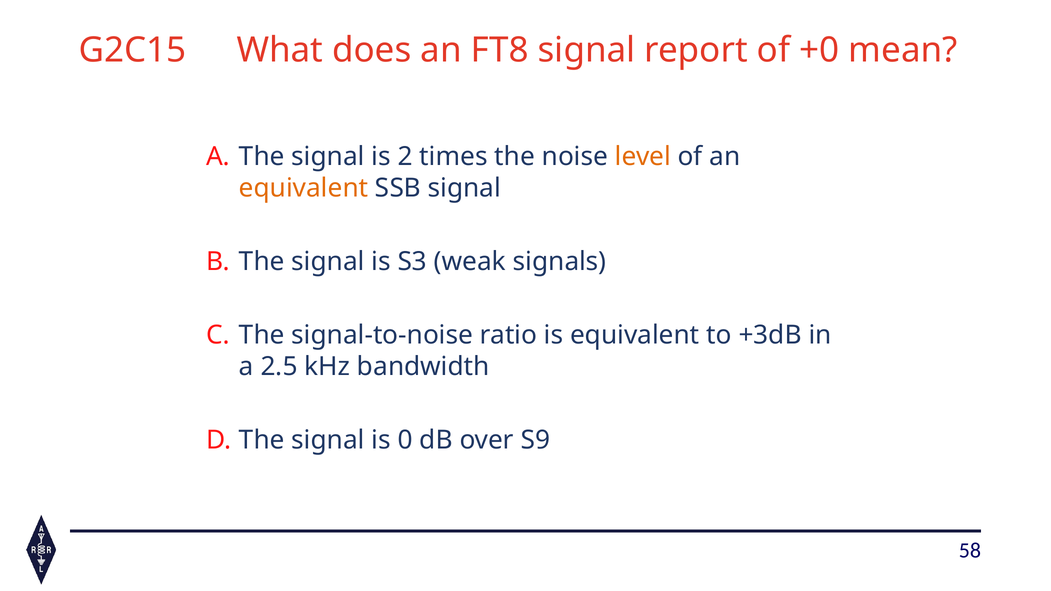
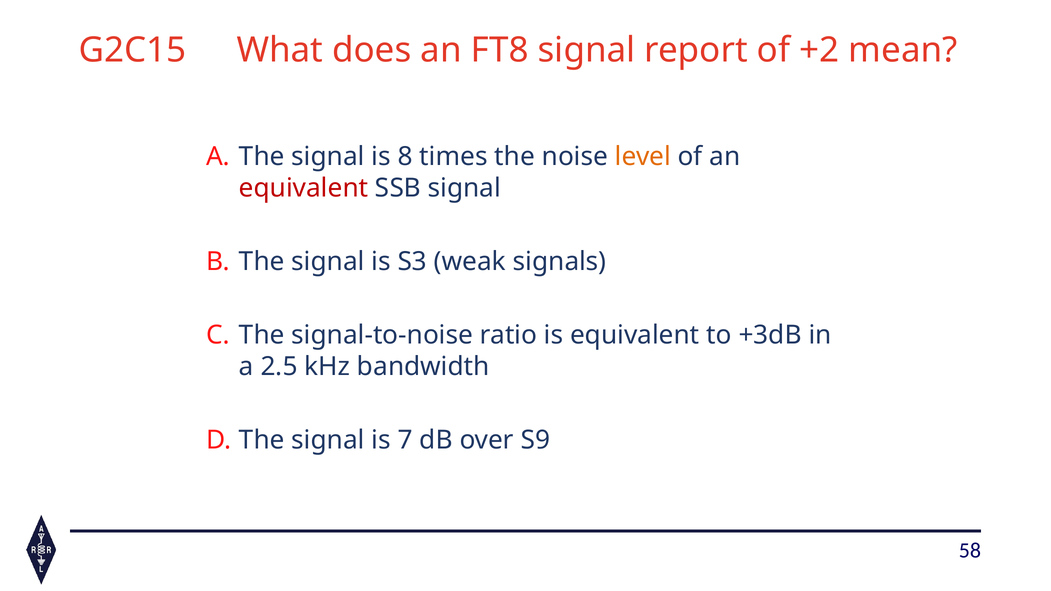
+0: +0 -> +2
2: 2 -> 8
equivalent at (304, 188) colour: orange -> red
0: 0 -> 7
